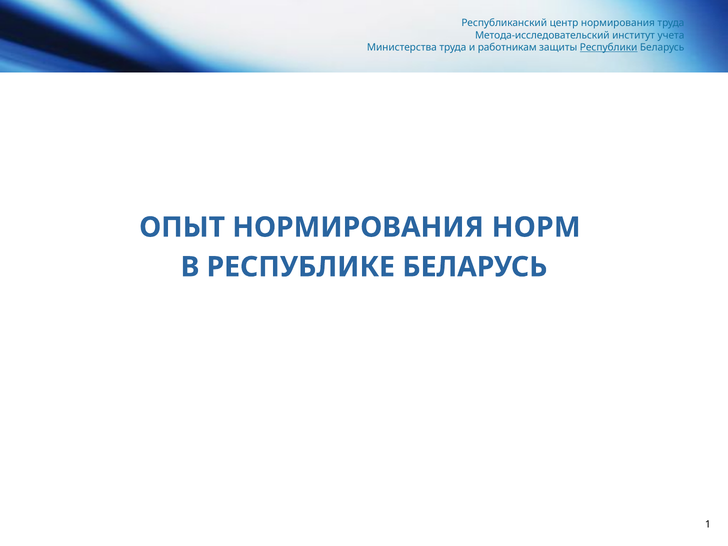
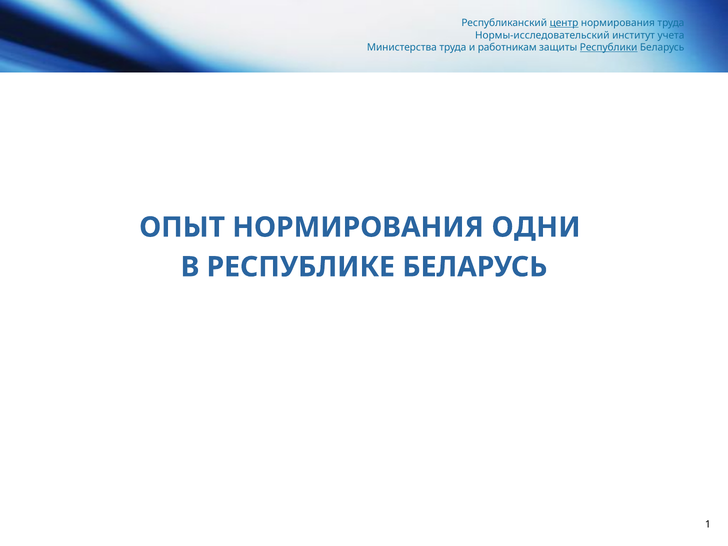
центр underline: none -> present
Метода-исследовательский: Метода-исследовательский -> Нормы-исследовательский
НОРМ: НОРМ -> ОДНИ
